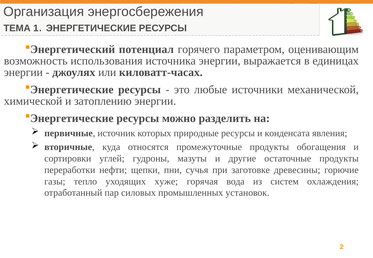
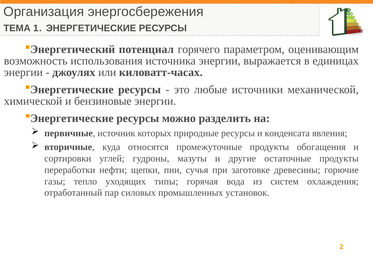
затоплению: затоплению -> бензиновые
хуже: хуже -> типы
